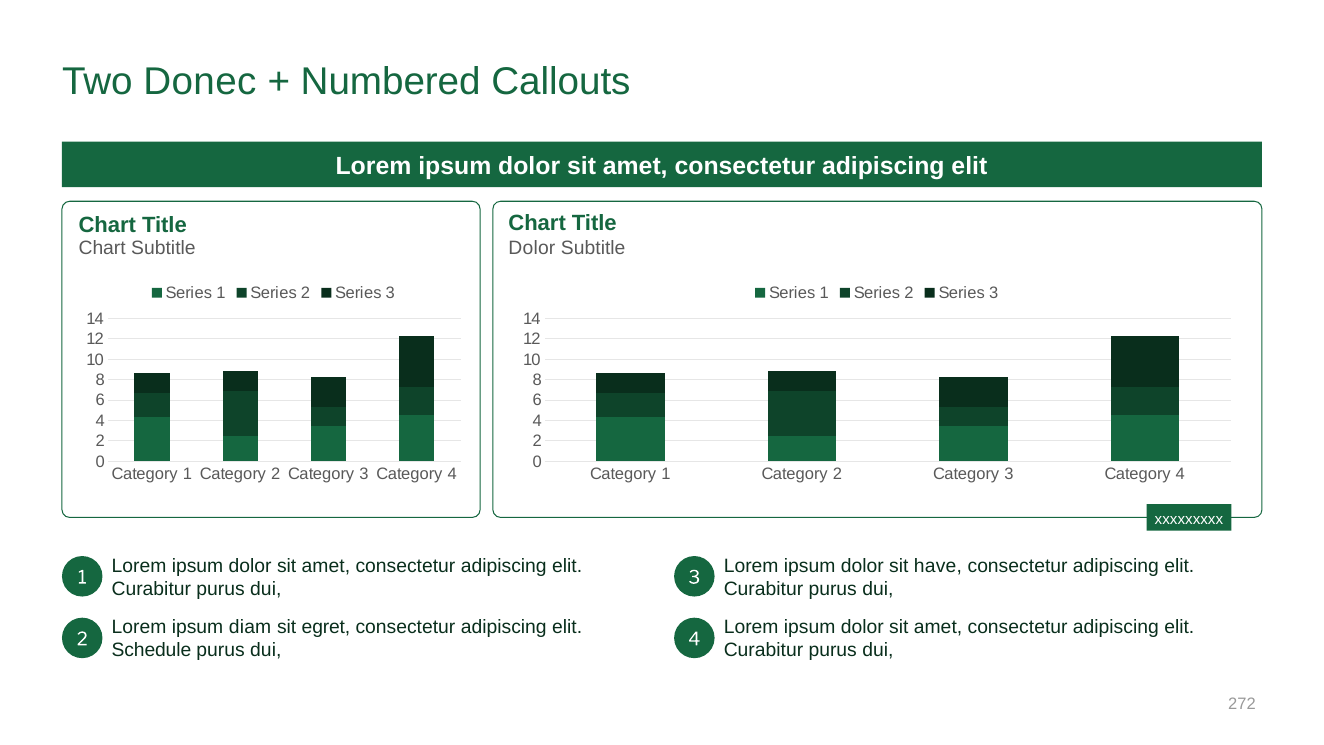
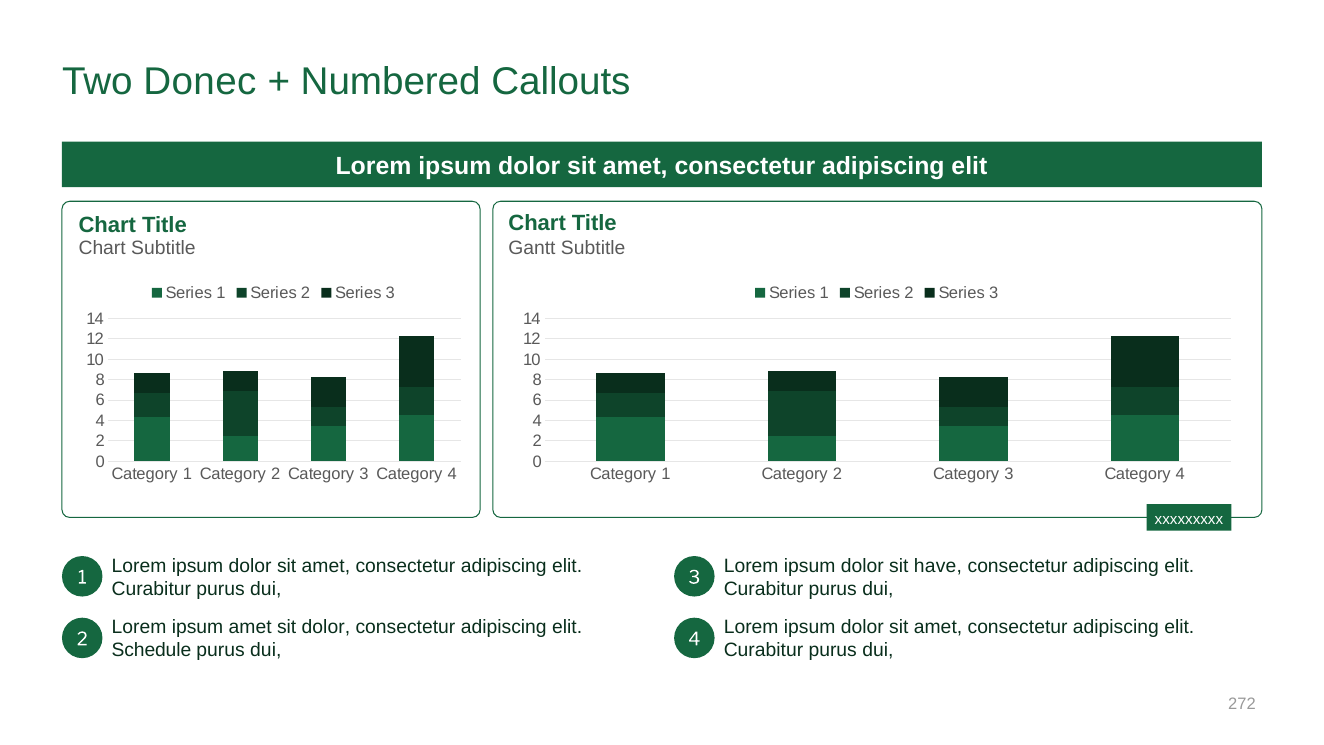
Dolor at (532, 248): Dolor -> Gantt
ipsum diam: diam -> amet
sit egret: egret -> dolor
